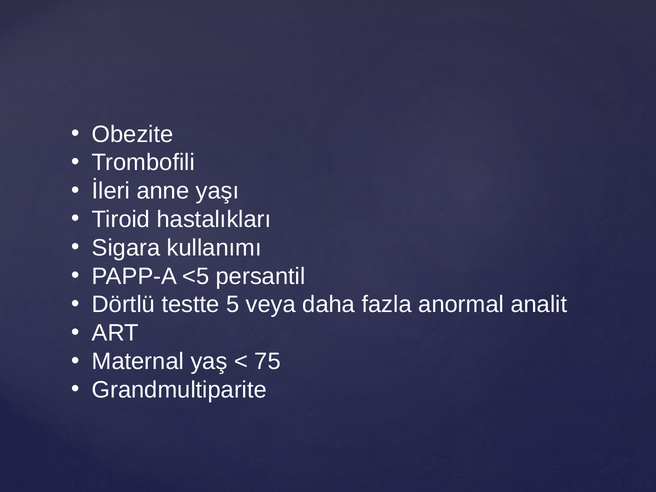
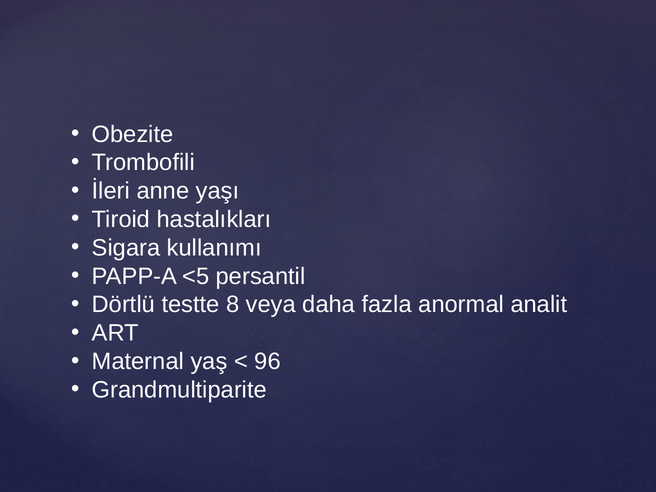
5: 5 -> 8
75: 75 -> 96
